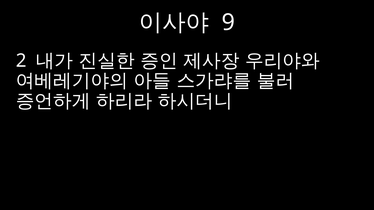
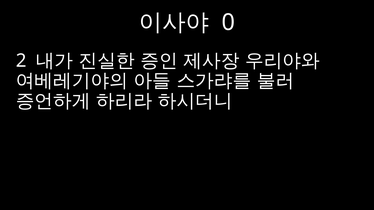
9: 9 -> 0
